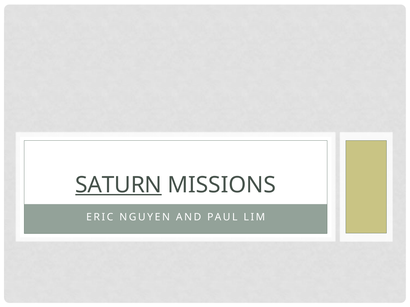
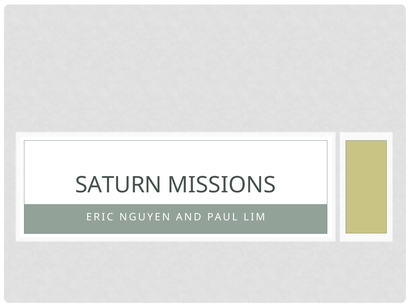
SATURN underline: present -> none
